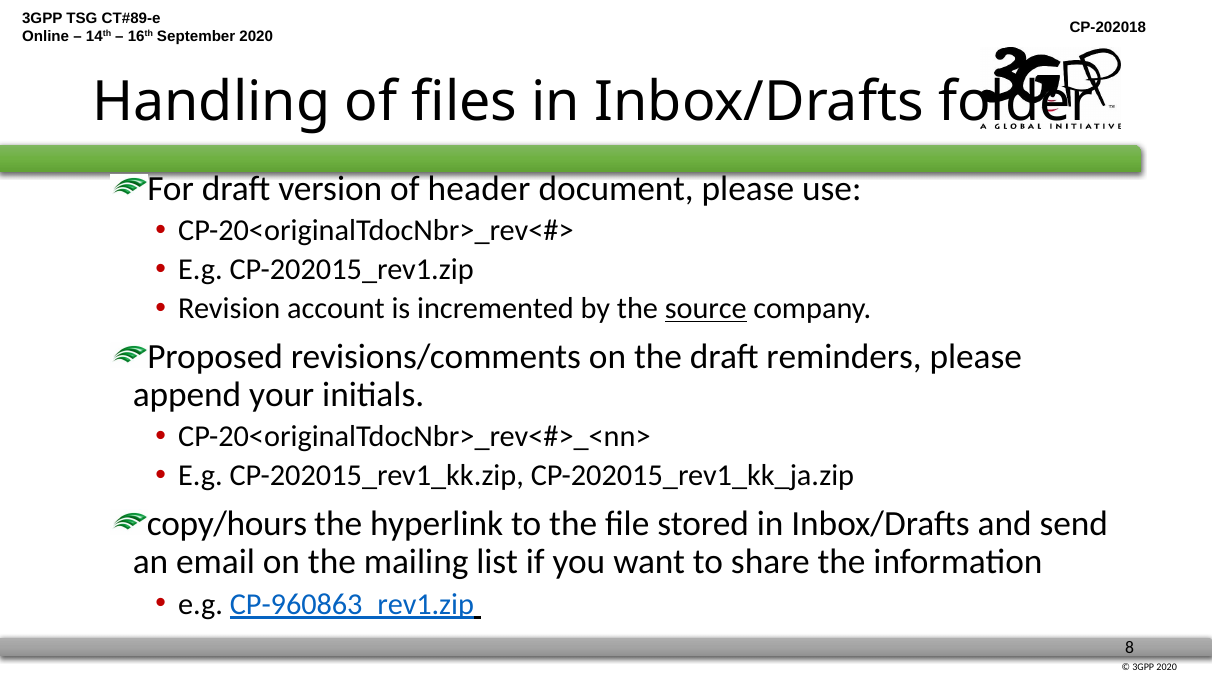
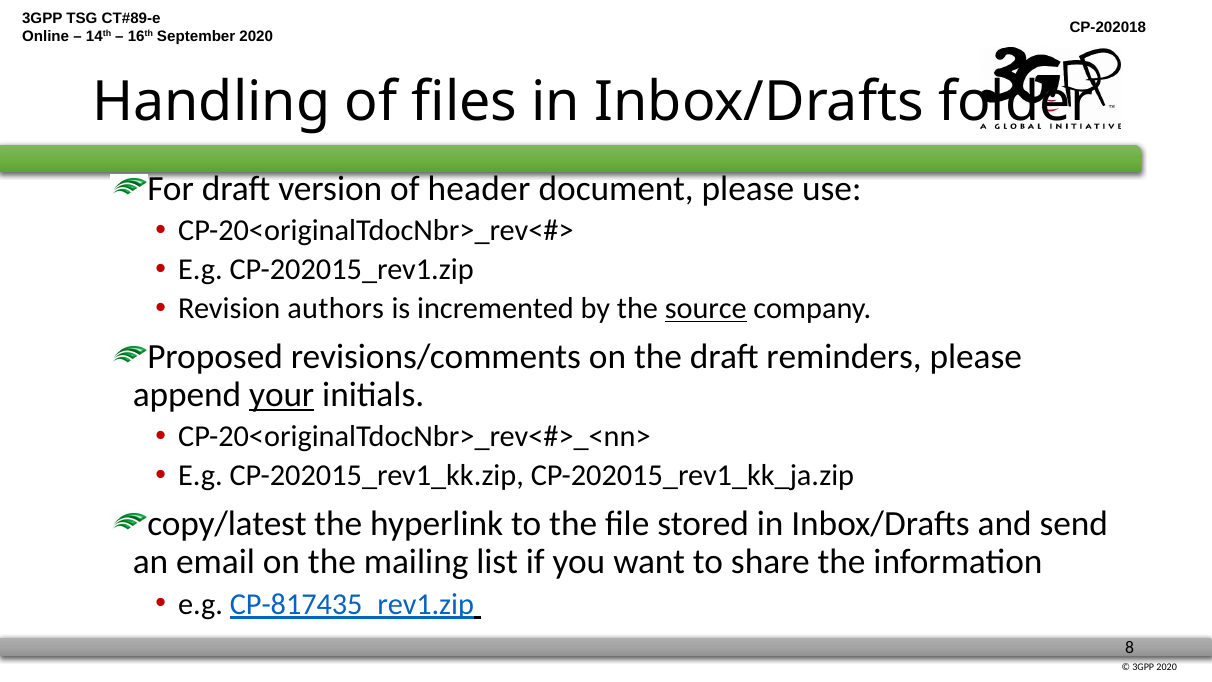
account: account -> authors
your underline: none -> present
copy/hours: copy/hours -> copy/latest
CP-960863_rev1.zip: CP-960863_rev1.zip -> CP-817435_rev1.zip
